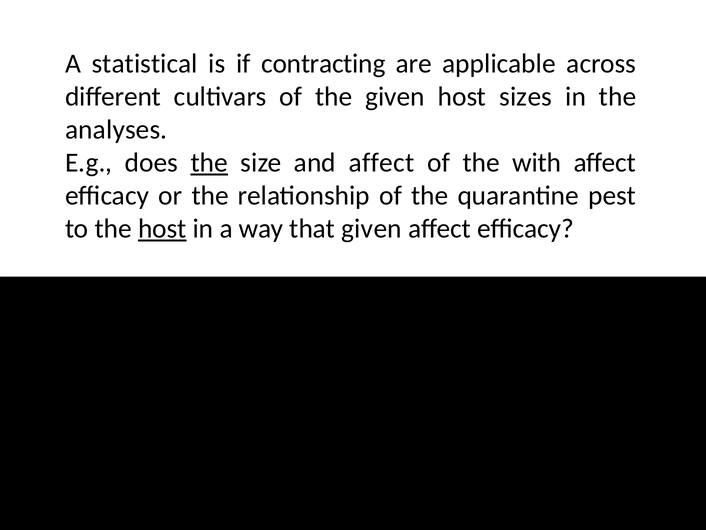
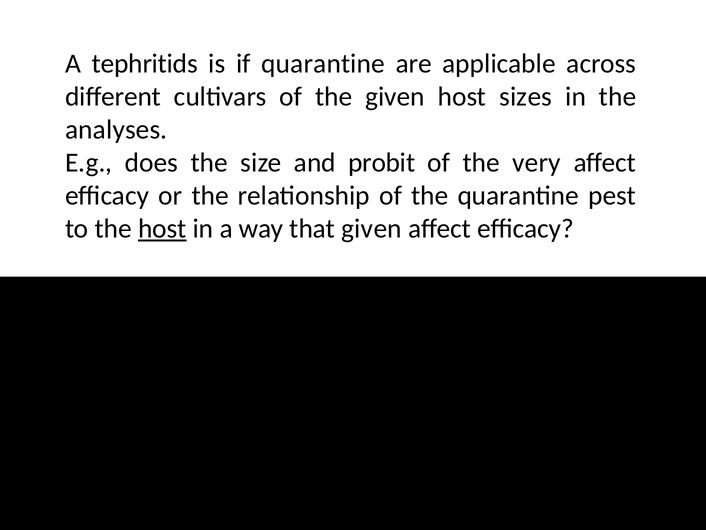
statistical: statistical -> tephritids
if contracting: contracting -> quarantine
the at (209, 162) underline: present -> none
and affect: affect -> probit
with: with -> very
